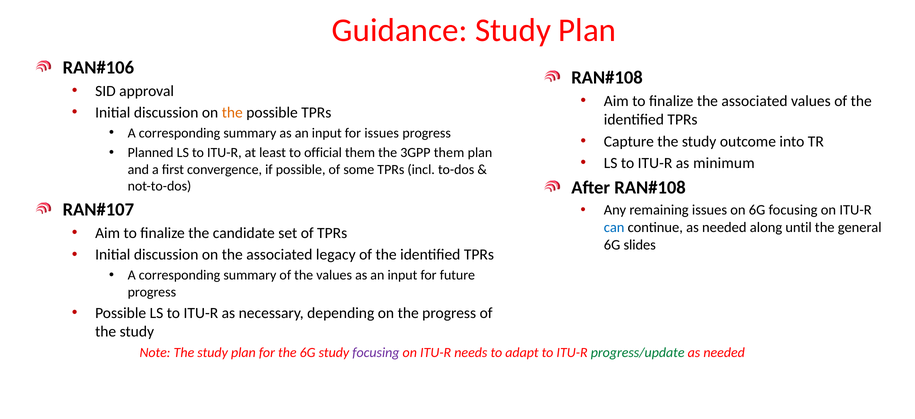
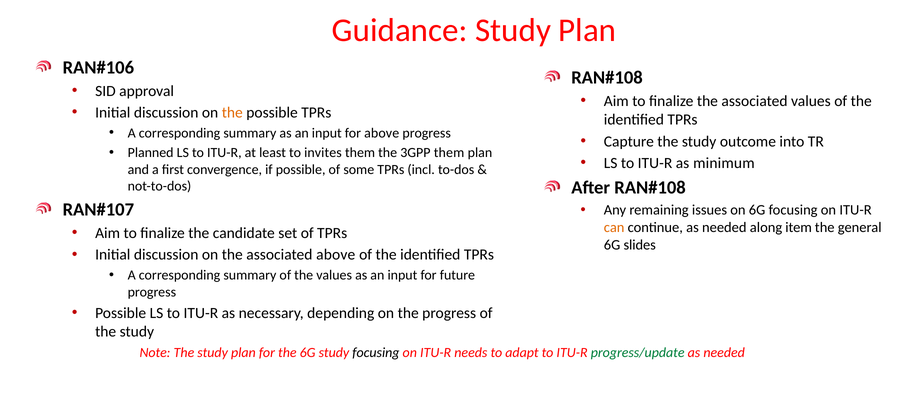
for issues: issues -> above
official: official -> invites
can colour: blue -> orange
until: until -> item
associated legacy: legacy -> above
focusing at (376, 352) colour: purple -> black
